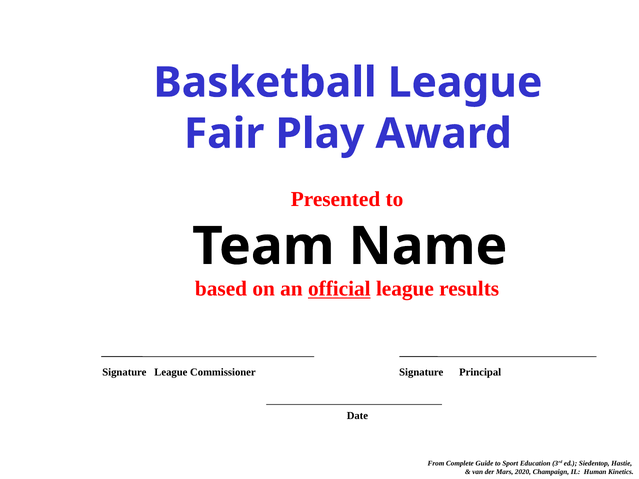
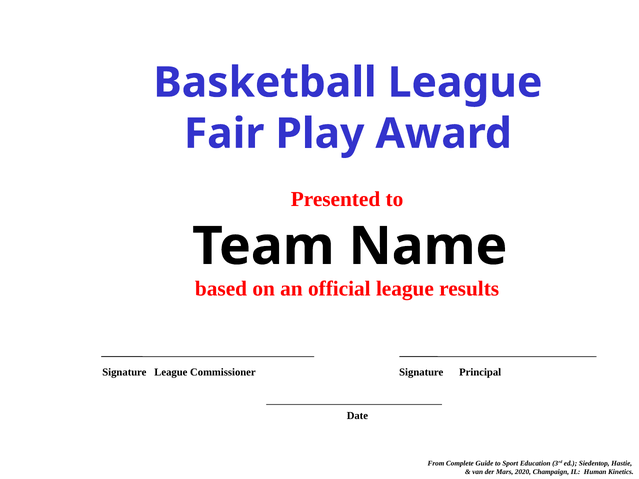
official underline: present -> none
